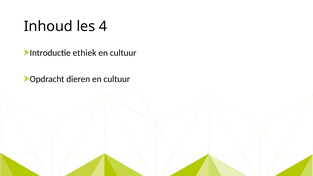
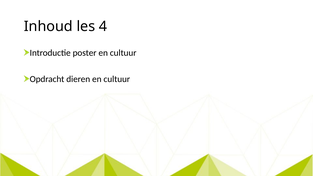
ethiek: ethiek -> poster
